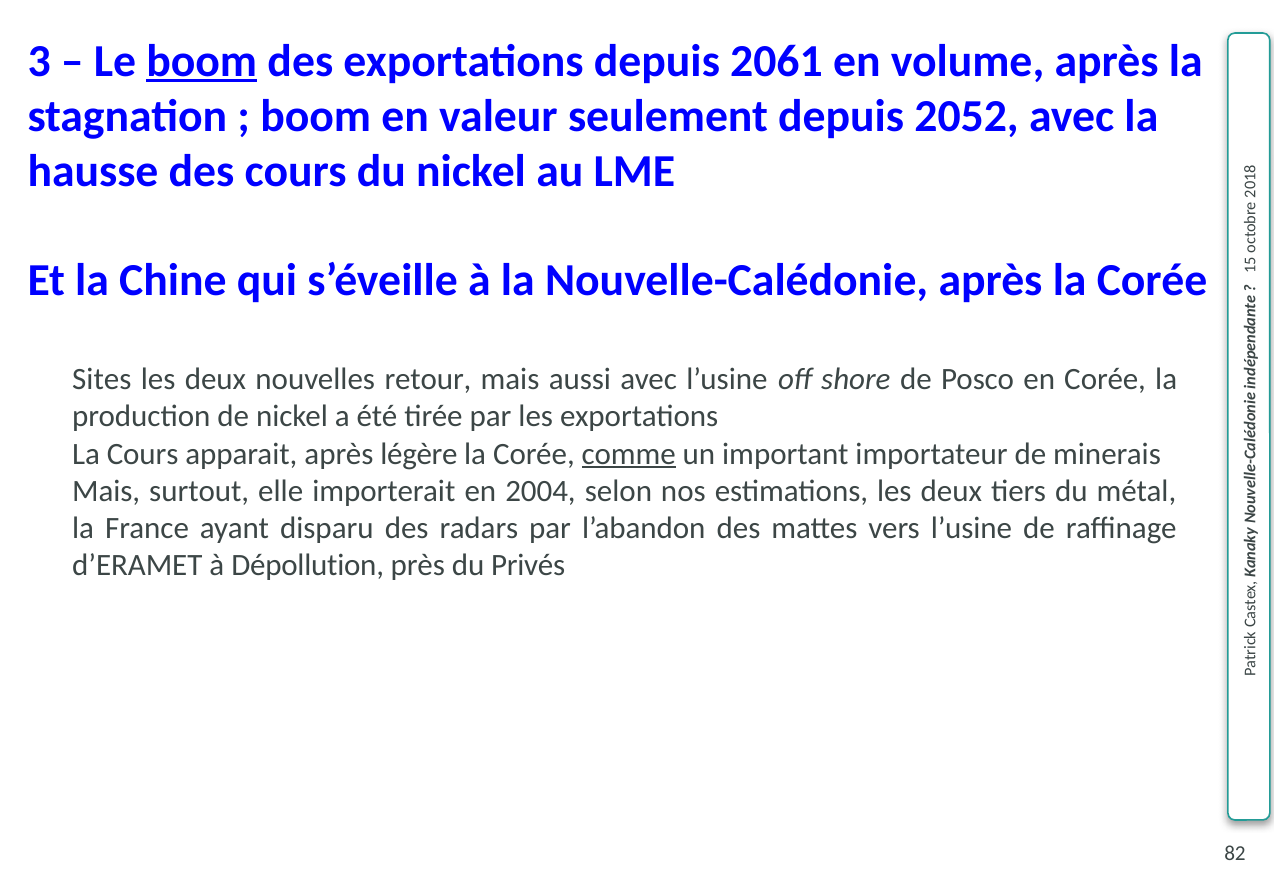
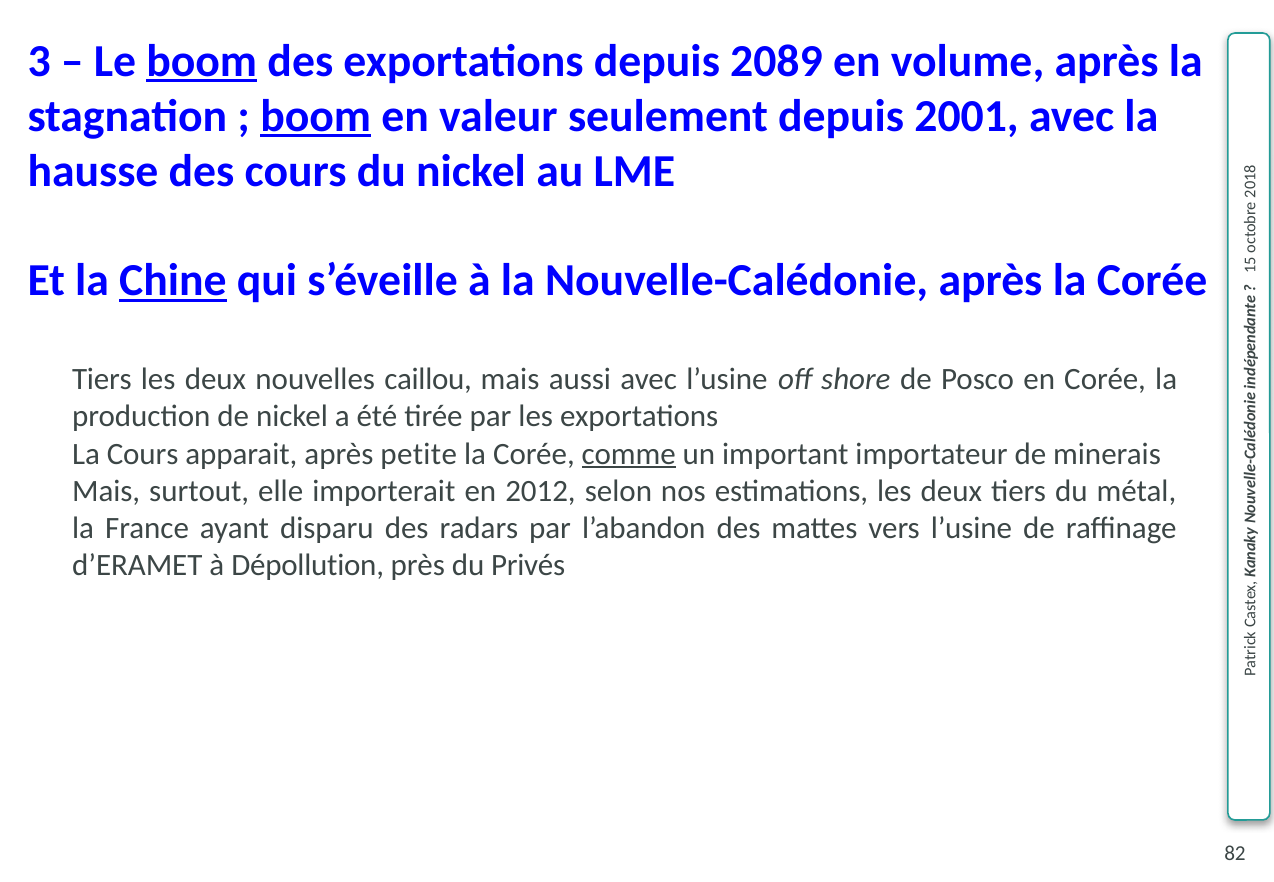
2061: 2061 -> 2089
boom at (316, 116) underline: none -> present
2052: 2052 -> 2001
Chine underline: none -> present
Sites at (102, 379): Sites -> Tiers
retour: retour -> caillou
légère: légère -> petite
2004: 2004 -> 2012
